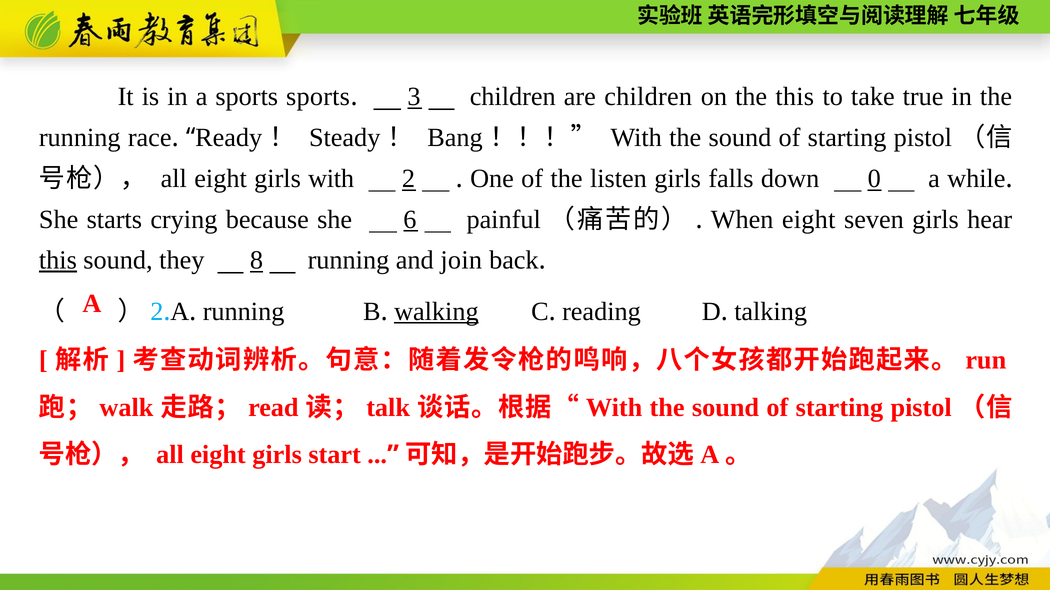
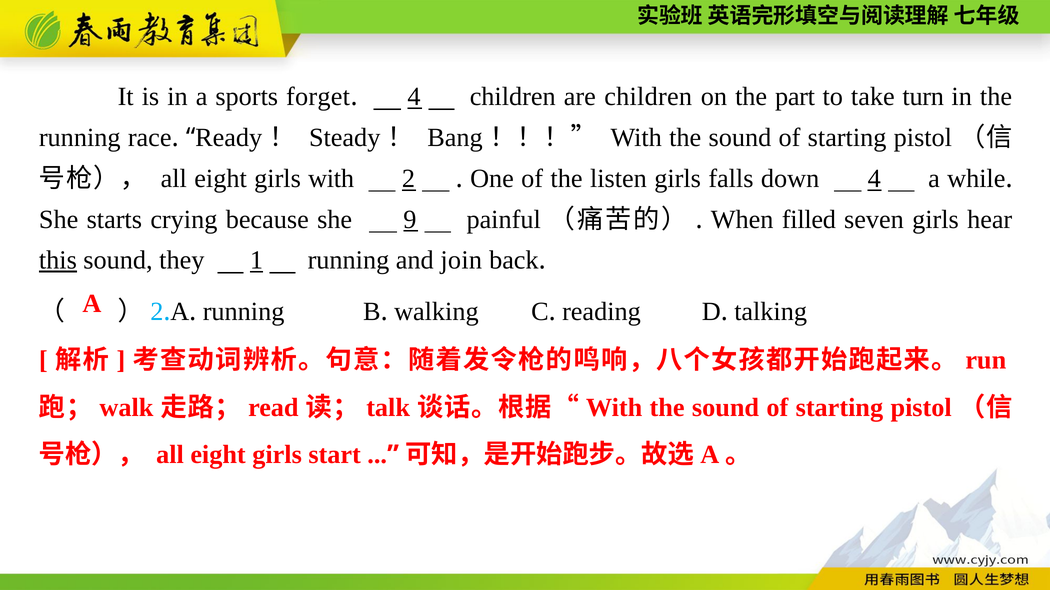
sports sports: sports -> forget
3 at (414, 97): 3 -> 4
the this: this -> part
true: true -> turn
down 0: 0 -> 4
6: 6 -> 9
When eight: eight -> filled
8: 8 -> 1
walking underline: present -> none
